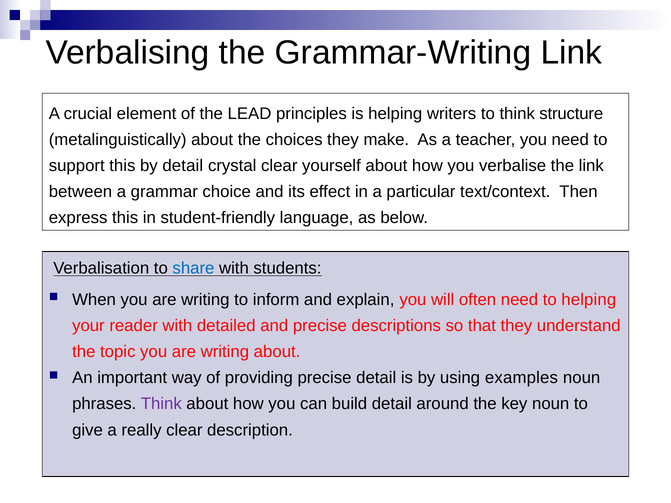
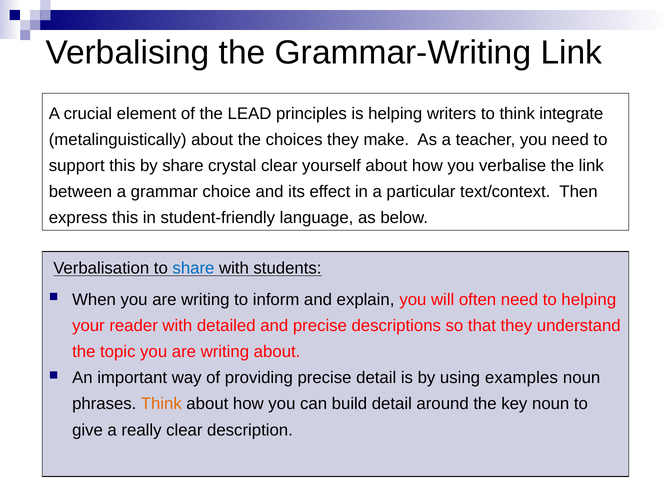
structure: structure -> integrate
by detail: detail -> share
Think at (161, 404) colour: purple -> orange
